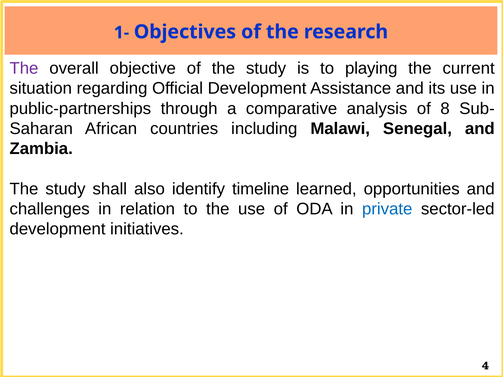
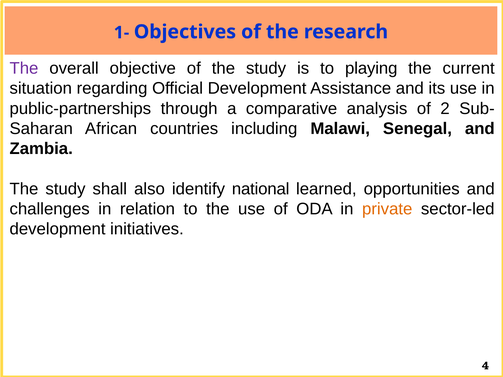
8: 8 -> 2
timeline: timeline -> national
private colour: blue -> orange
